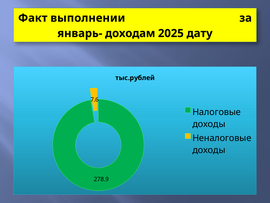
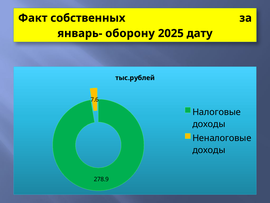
выполнении: выполнении -> собственных
доходам: доходам -> оборону
